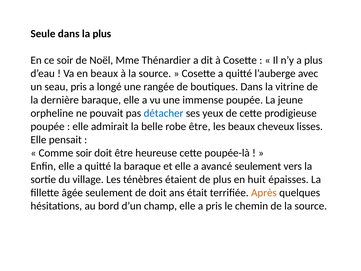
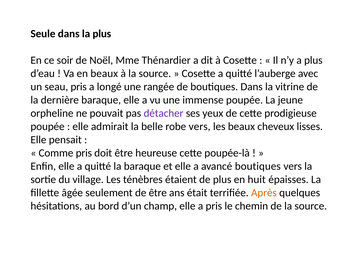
détacher colour: blue -> purple
robe être: être -> vers
Comme soir: soir -> pris
avancé seulement: seulement -> boutiques
de doit: doit -> être
